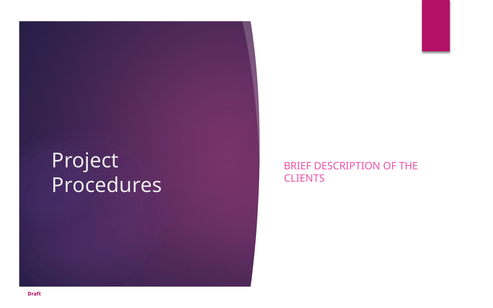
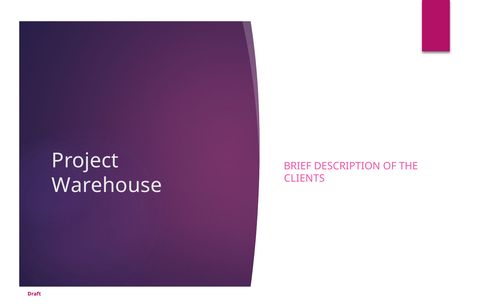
Procedures: Procedures -> Warehouse
